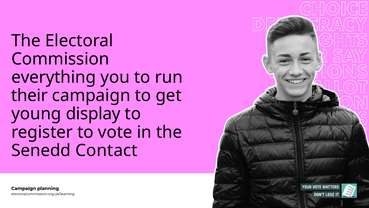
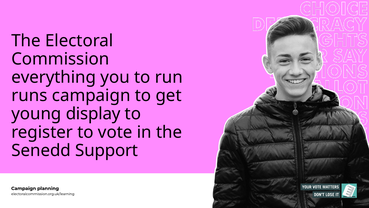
their: their -> runs
Contact: Contact -> Support
